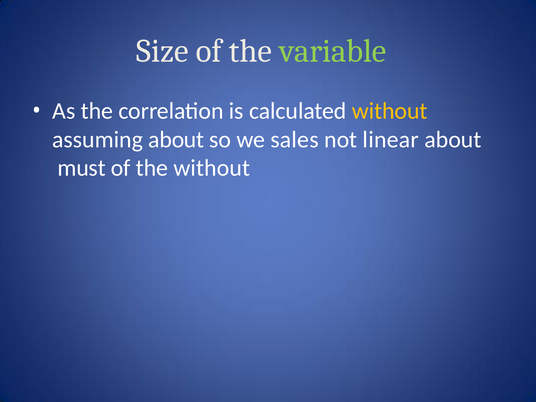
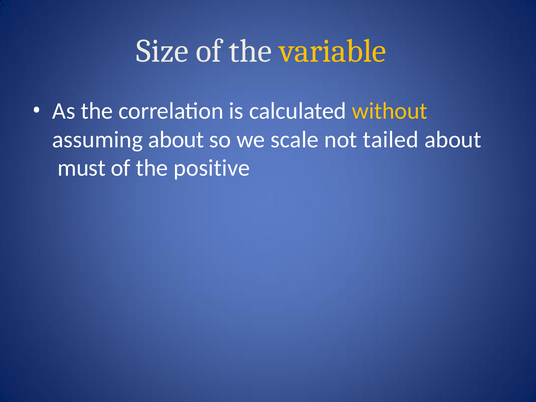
variable colour: light green -> yellow
sales: sales -> scale
linear: linear -> tailed
the without: without -> positive
